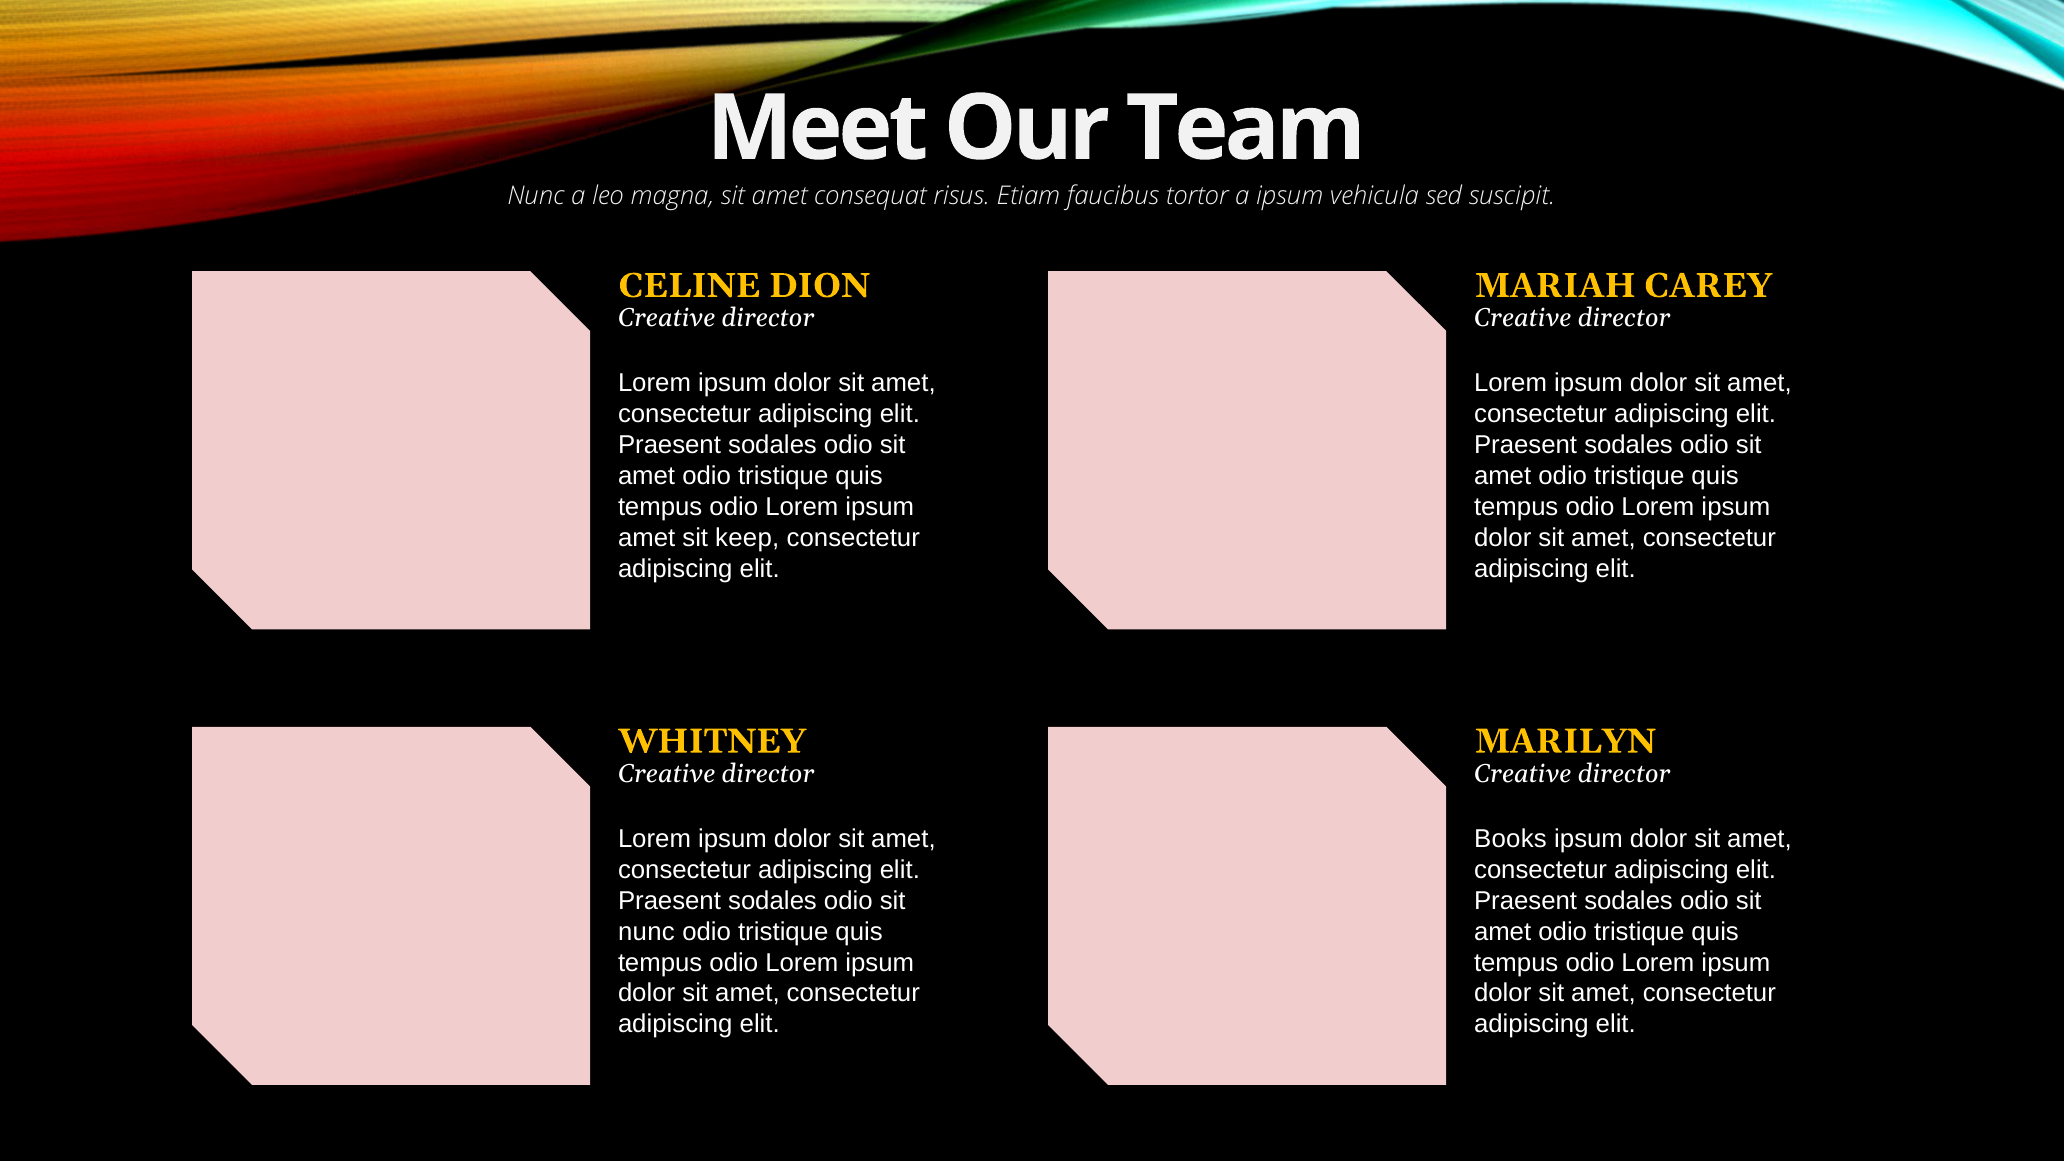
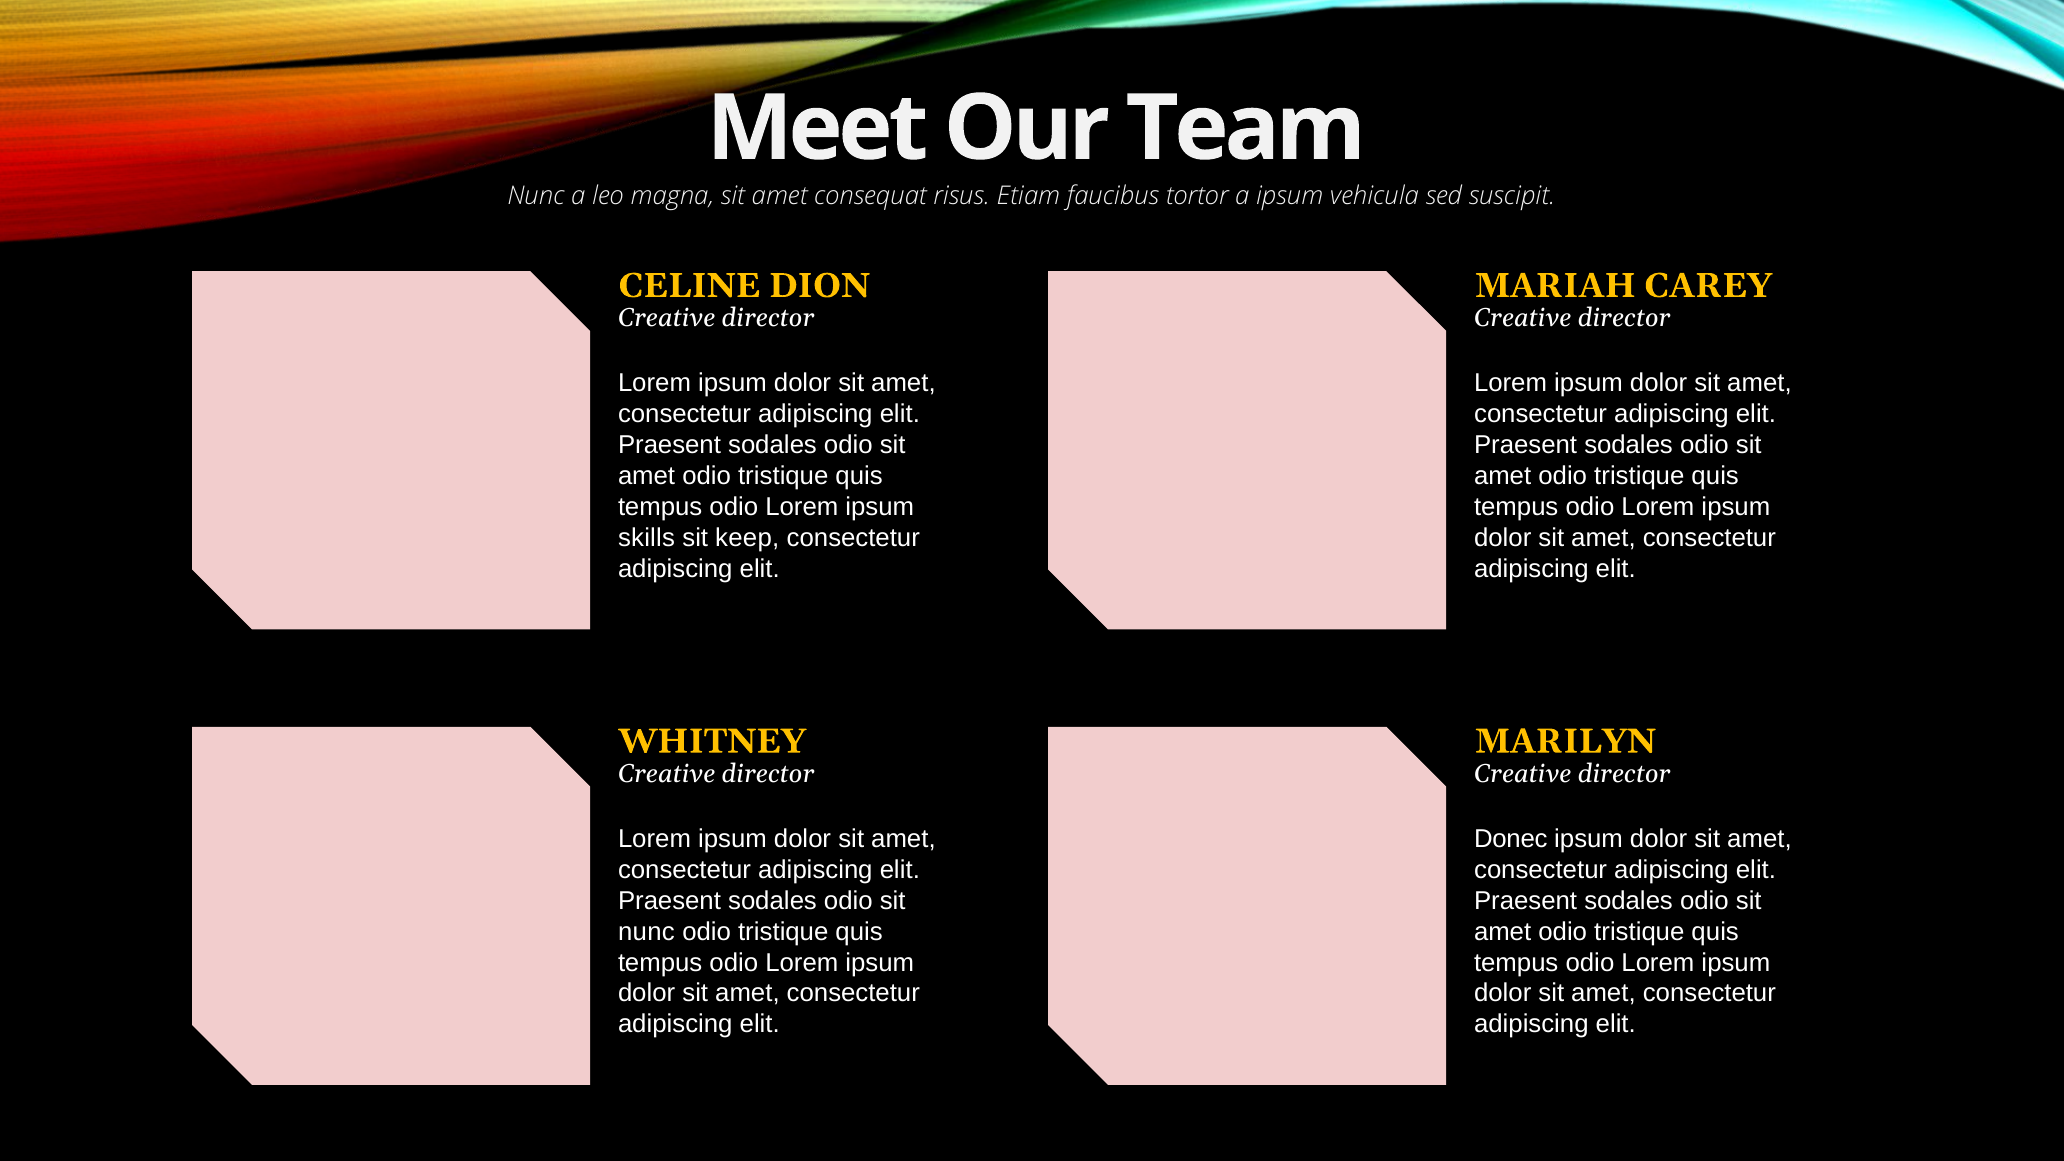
amet at (647, 538): amet -> skills
Books: Books -> Donec
